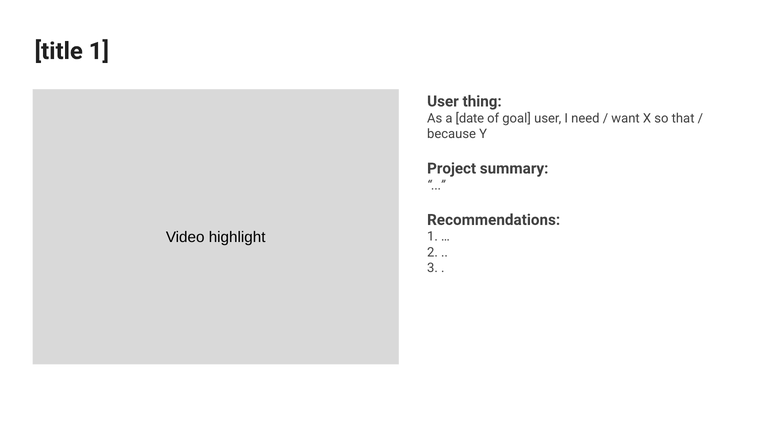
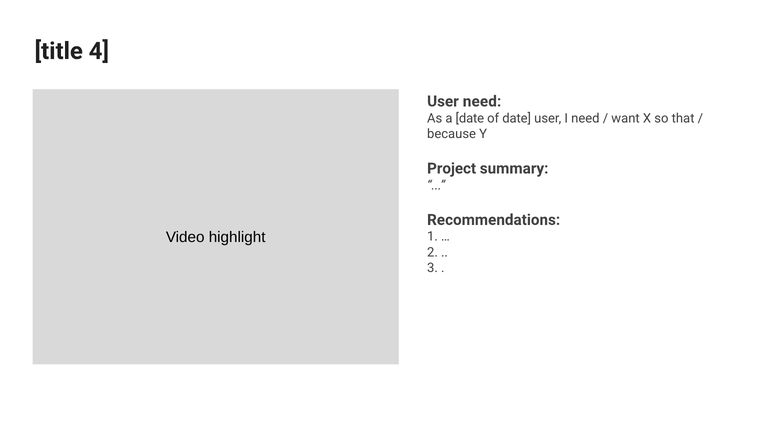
title 1: 1 -> 4
User thing: thing -> need
of goal: goal -> date
